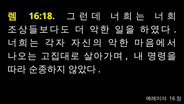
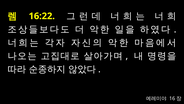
16:18: 16:18 -> 16:22
